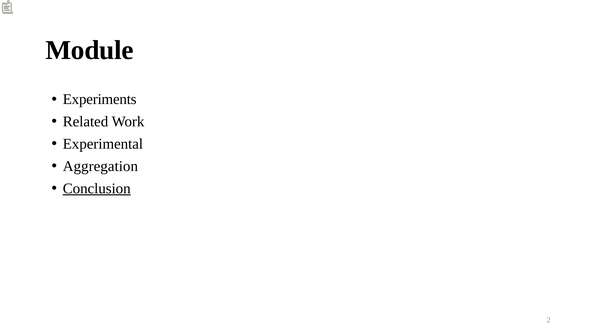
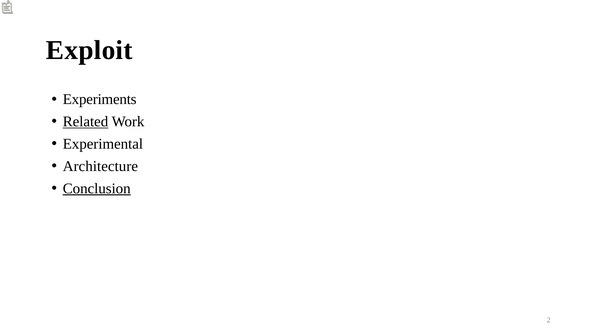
Module: Module -> Exploit
Related underline: none -> present
Aggregation: Aggregation -> Architecture
